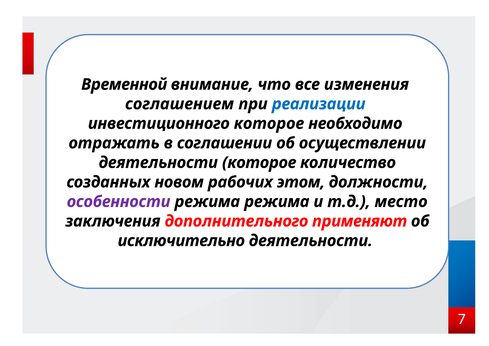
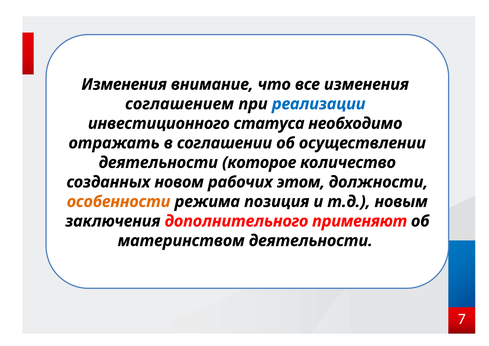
Временной at (124, 84): Временной -> Изменения
инвестиционного которое: которое -> статуса
особенности colour: purple -> orange
режима режима: режима -> позиция
место: место -> новым
исключительно: исключительно -> материнством
